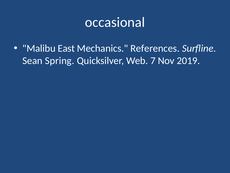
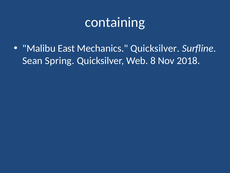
occasional: occasional -> containing
Mechanics References: References -> Quicksilver
7: 7 -> 8
2019: 2019 -> 2018
